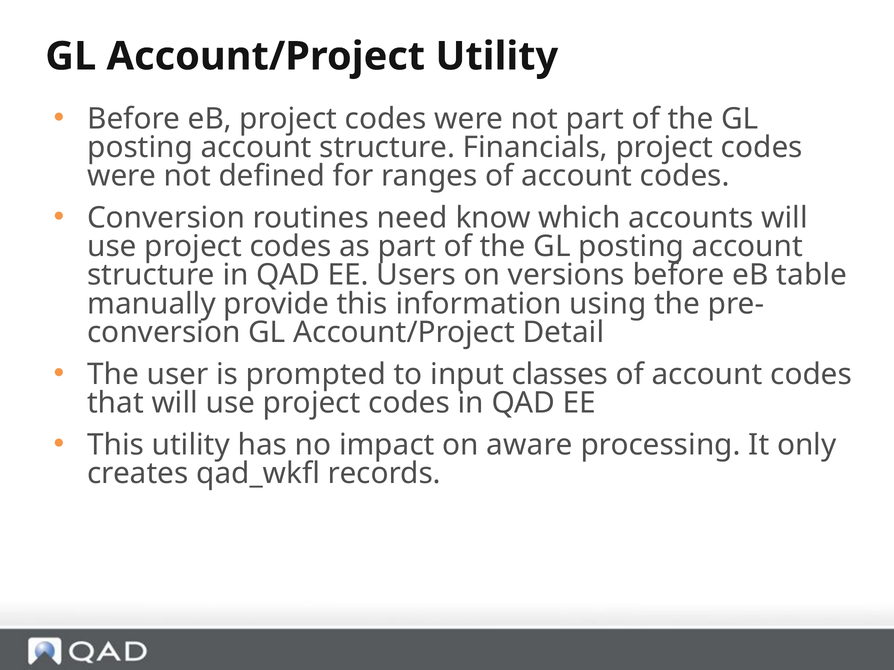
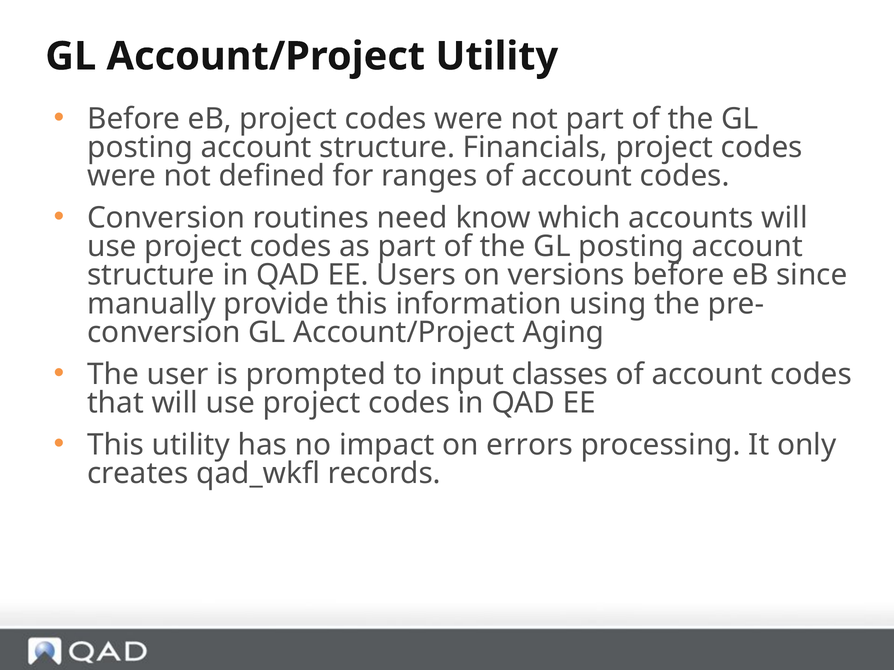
table: table -> since
Detail: Detail -> Aging
aware: aware -> errors
